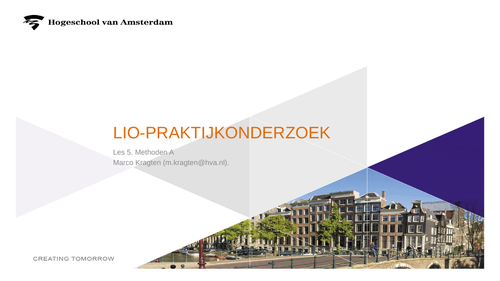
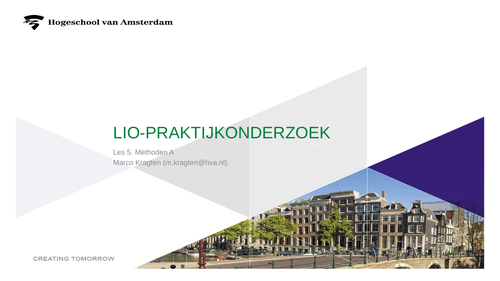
LIO-PRAKTIJKONDERZOEK colour: orange -> green
